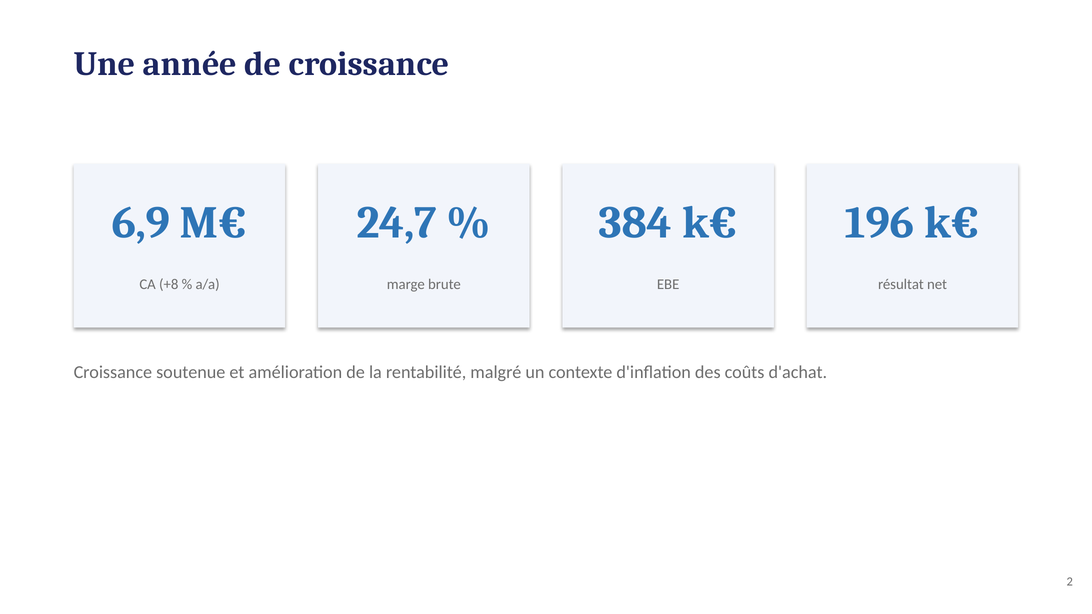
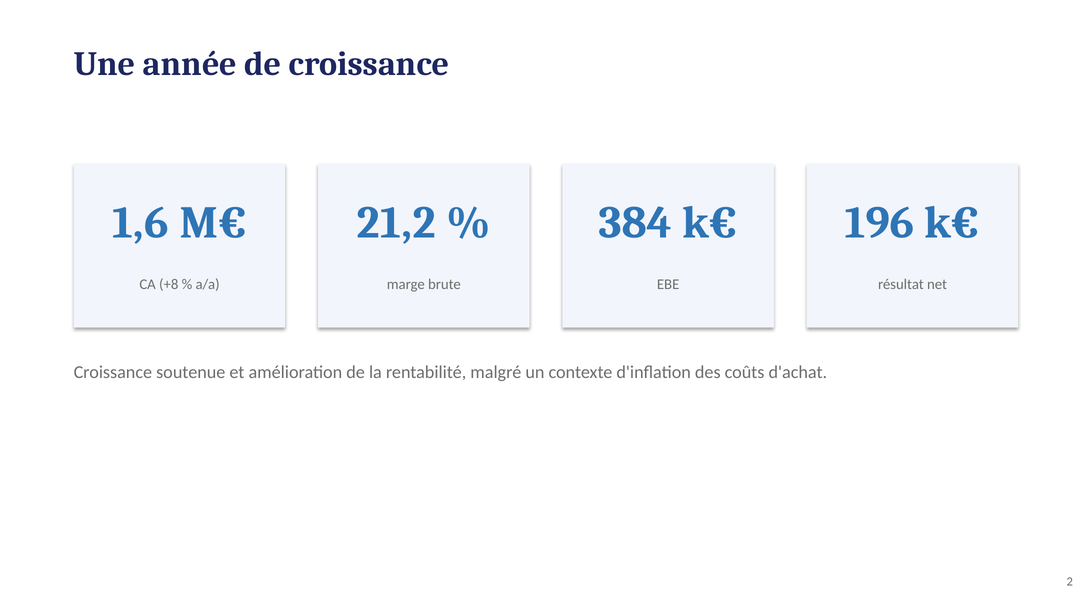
6,9: 6,9 -> 1,6
24,7: 24,7 -> 21,2
